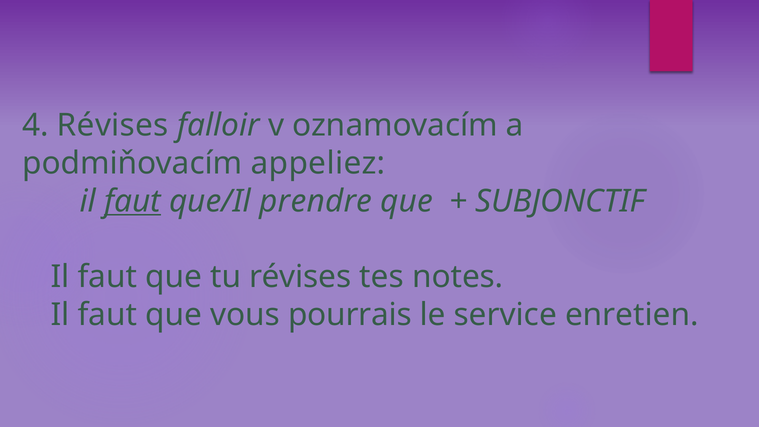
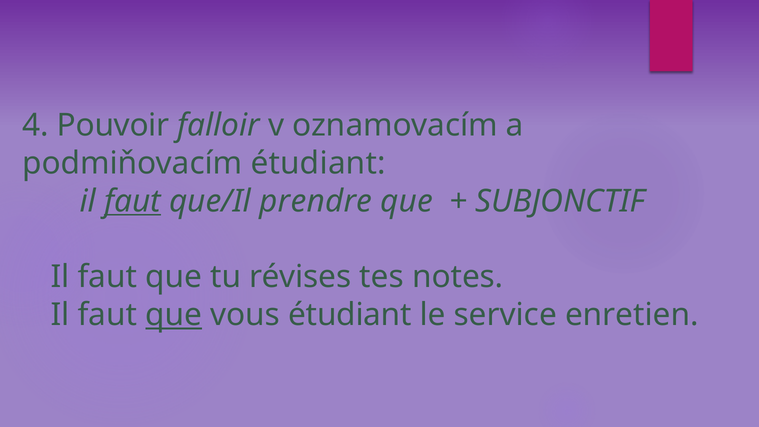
4 Révises: Révises -> Pouvoir
podmiňovacím appeliez: appeliez -> étudiant
que at (174, 315) underline: none -> present
vous pourrais: pourrais -> étudiant
